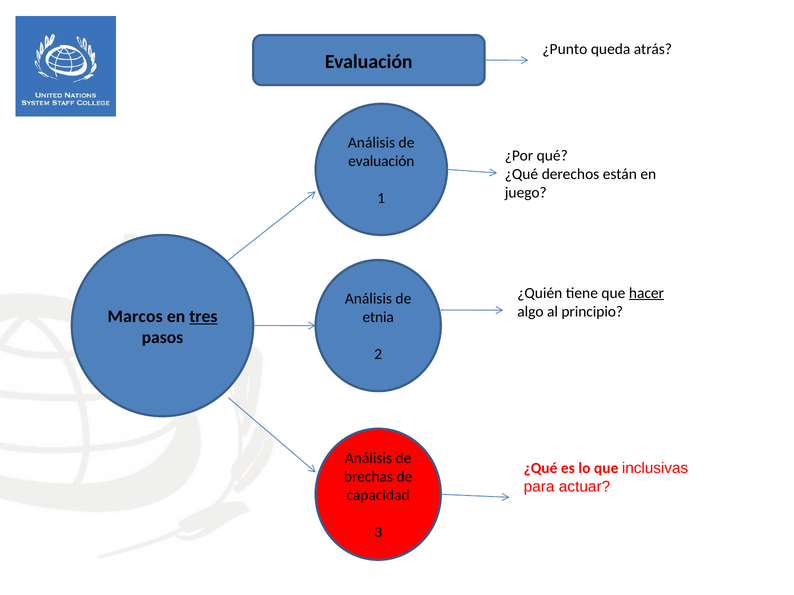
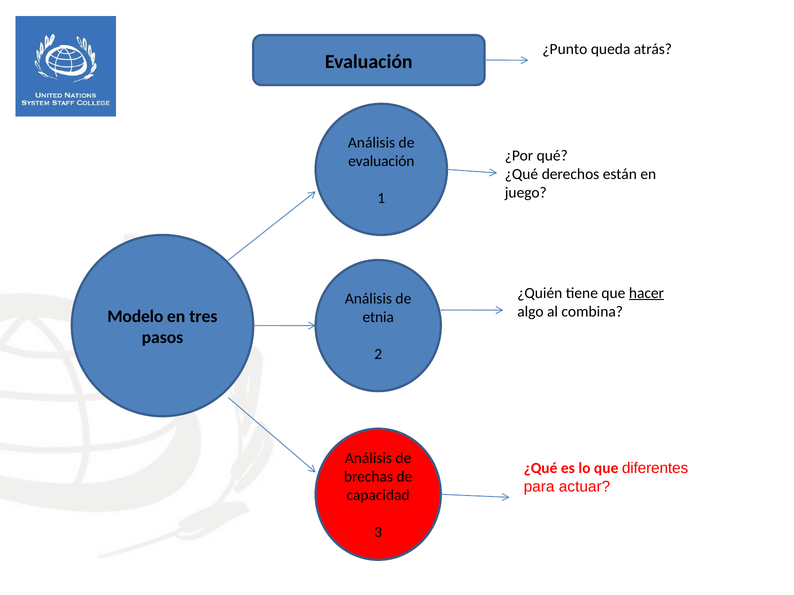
principio: principio -> combina
Marcos: Marcos -> Modelo
tres underline: present -> none
inclusivas: inclusivas -> diferentes
